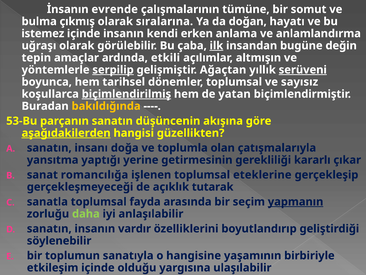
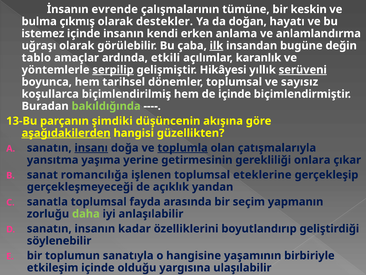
somut: somut -> keskin
sıralarına: sıralarına -> destekler
tepin: tepin -> tablo
altmışın: altmışın -> karanlık
Ağaçtan: Ağaçtan -> Hikâyesi
biçimlendirilmiş underline: present -> none
de yatan: yatan -> içinde
bakıldığında colour: yellow -> light green
53-Bu: 53-Bu -> 13-Bu
parçanın sanatın: sanatın -> şimdiki
insanı underline: none -> present
toplumla underline: none -> present
yaptığı: yaptığı -> yaşıma
kararlı: kararlı -> onlara
tutarak: tutarak -> yandan
yapmanın underline: present -> none
vardır: vardır -> kadar
